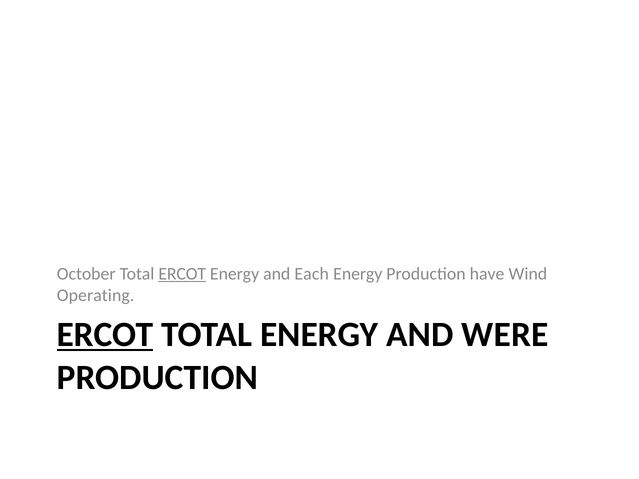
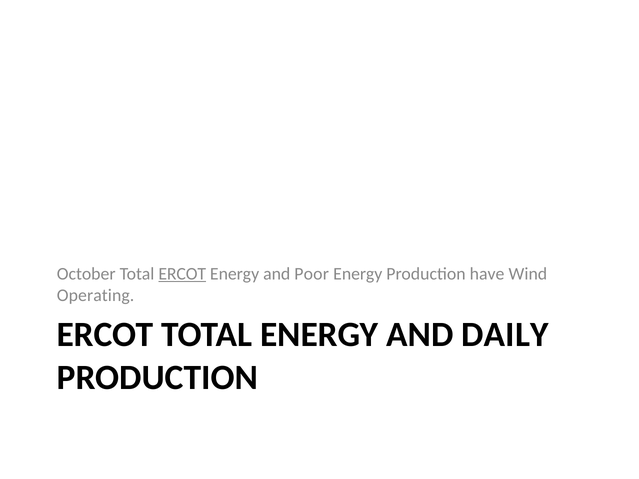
Each: Each -> Poor
ERCOT at (105, 335) underline: present -> none
WERE: WERE -> DAILY
